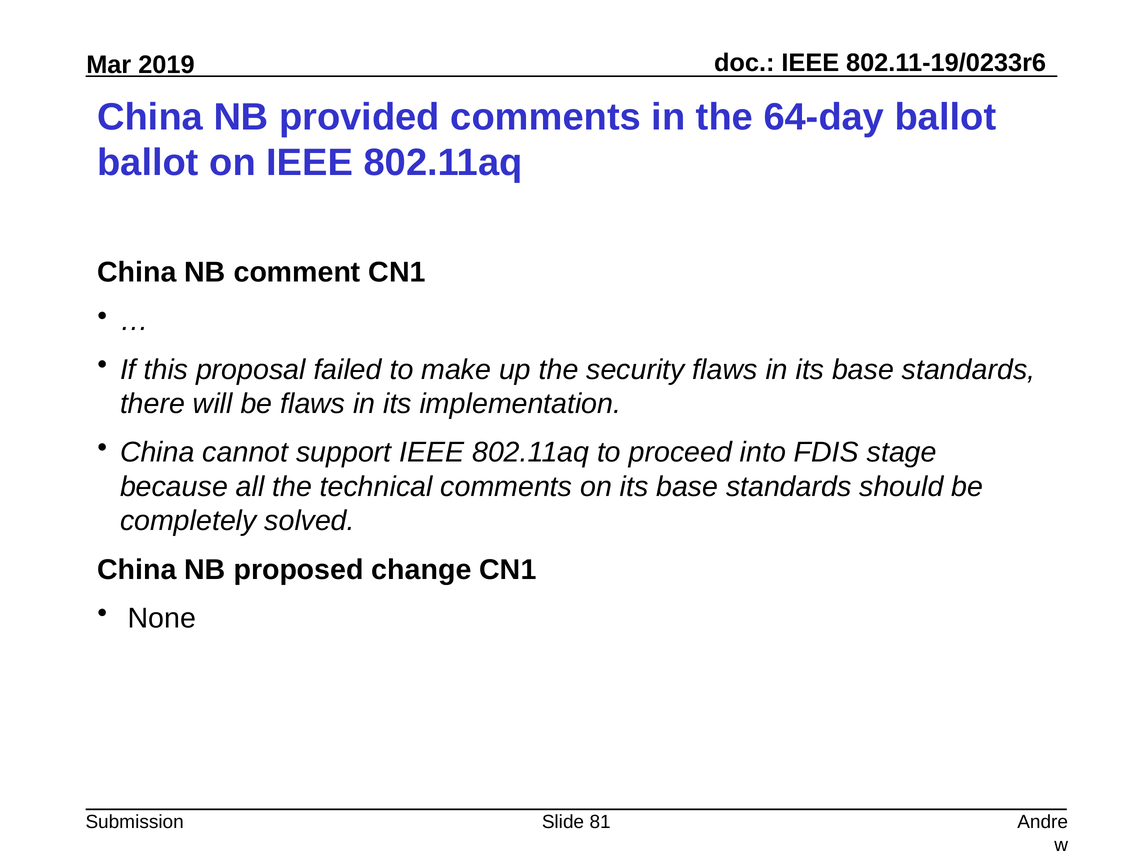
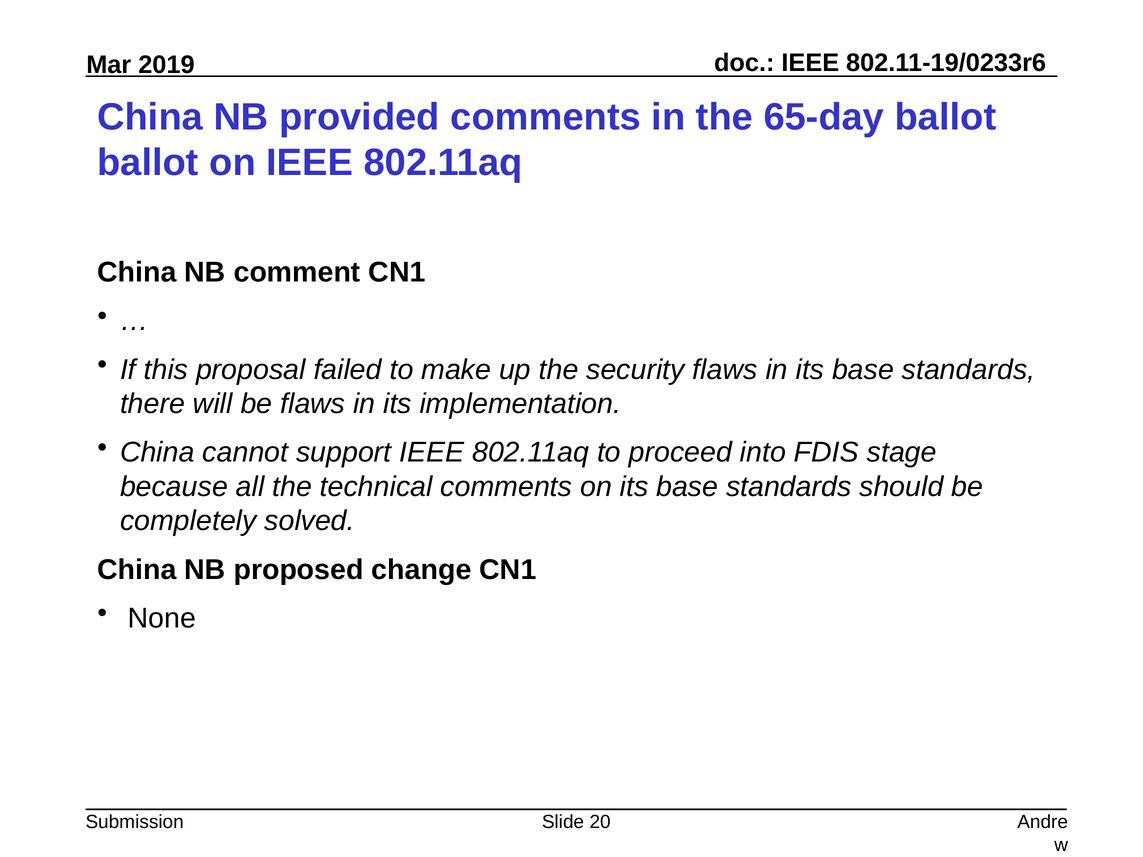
64-day: 64-day -> 65-day
81: 81 -> 20
